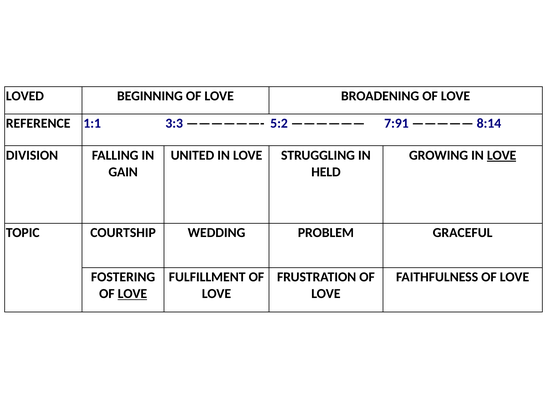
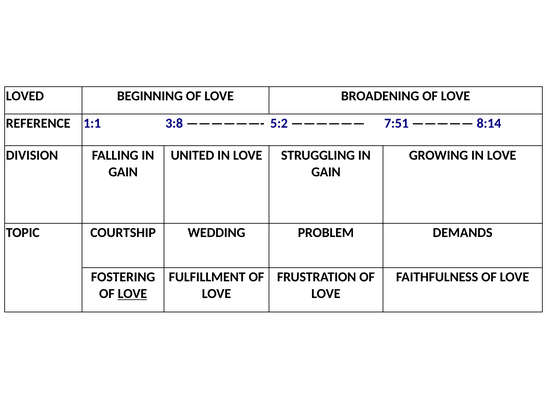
3:3: 3:3 -> 3:8
7:91: 7:91 -> 7:51
LOVE at (502, 155) underline: present -> none
HELD at (326, 172): HELD -> GAIN
GRACEFUL: GRACEFUL -> DEMANDS
